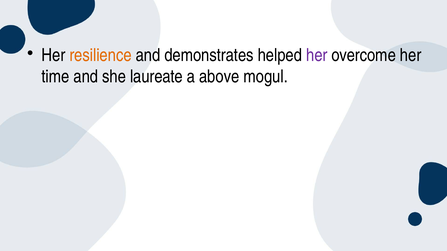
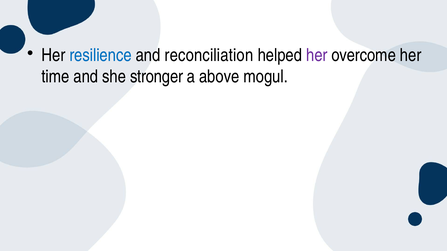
resilience colour: orange -> blue
demonstrates: demonstrates -> reconciliation
laureate: laureate -> stronger
